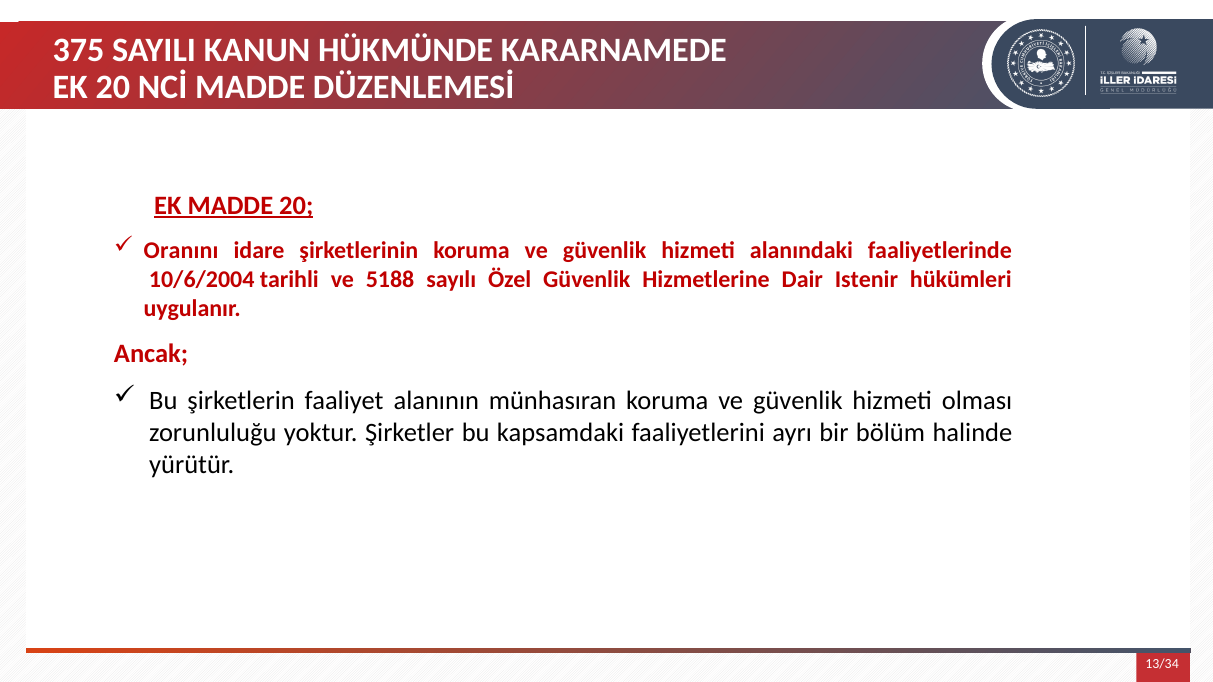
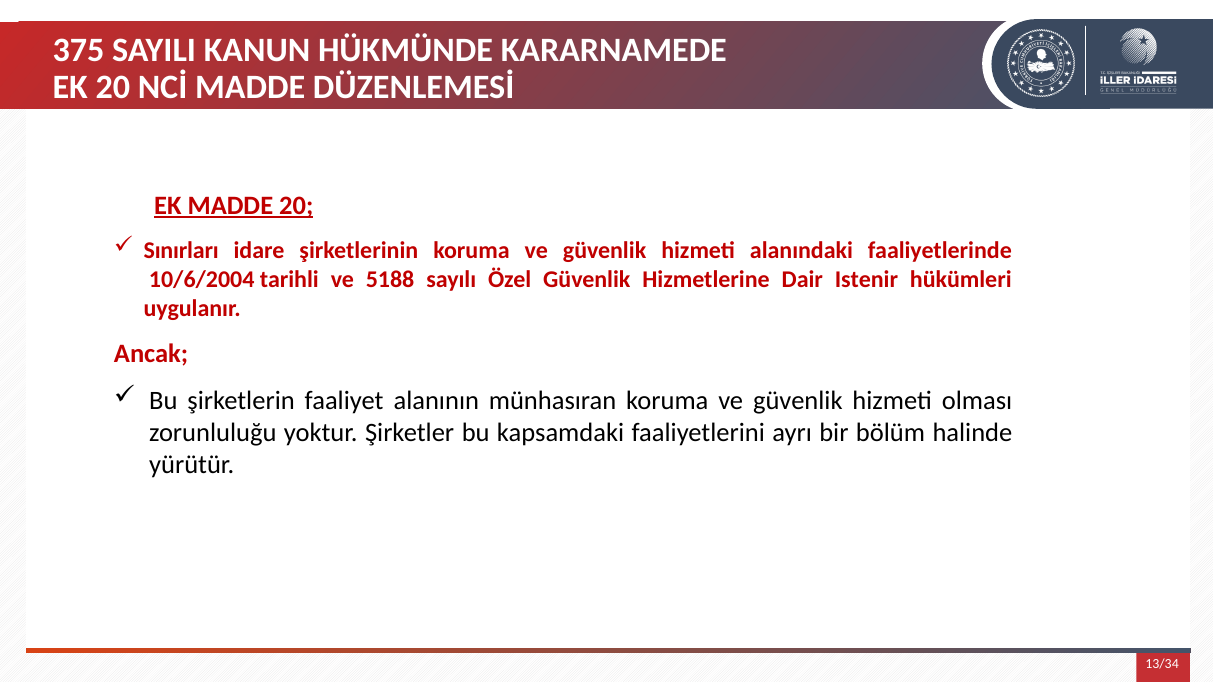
Oranını: Oranını -> Sınırları
